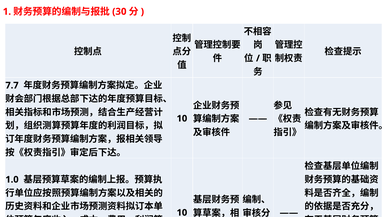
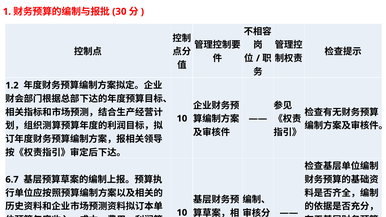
7.7: 7.7 -> 1.2
1.0: 1.0 -> 6.7
